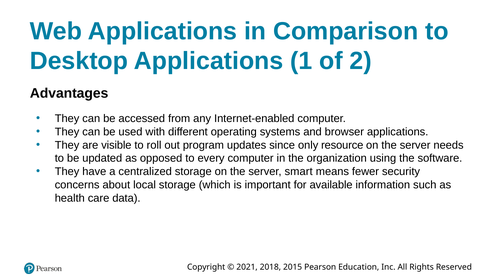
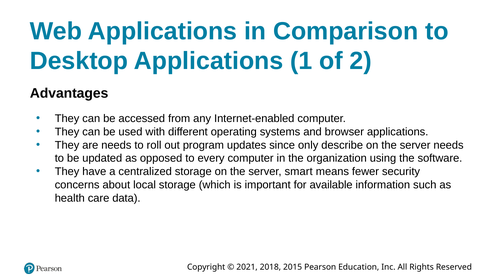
are visible: visible -> needs
resource: resource -> describe
